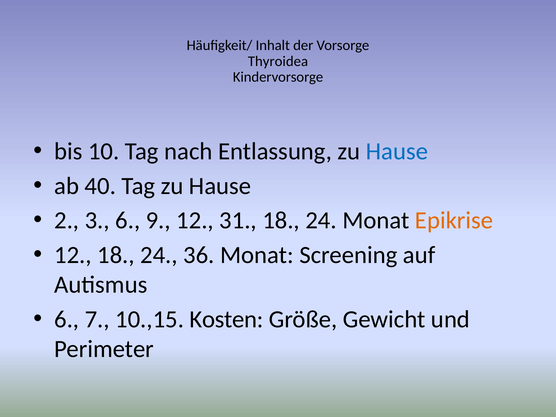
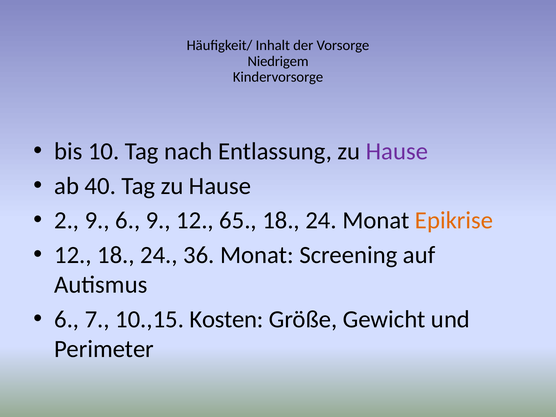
Thyroidea: Thyroidea -> Niedrigem
Hause at (397, 151) colour: blue -> purple
2 3: 3 -> 9
31: 31 -> 65
